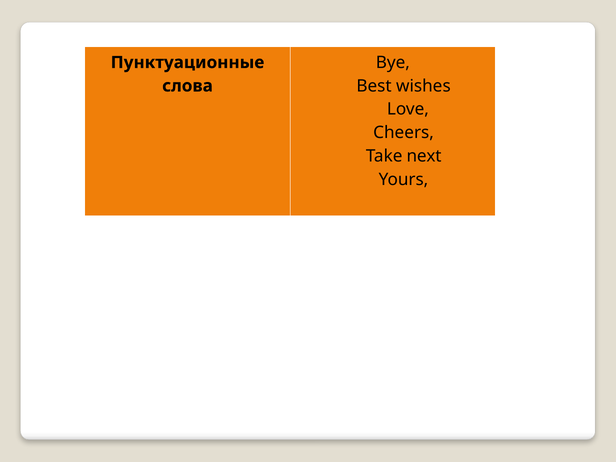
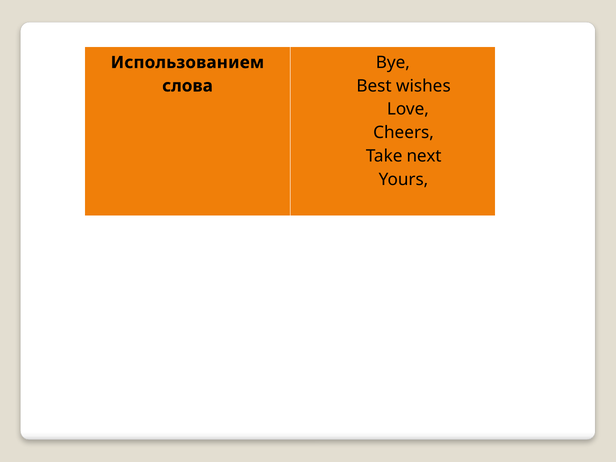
Пунктуационные: Пунктуационные -> Использованием
